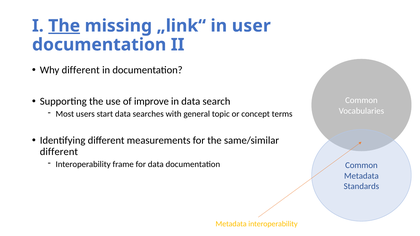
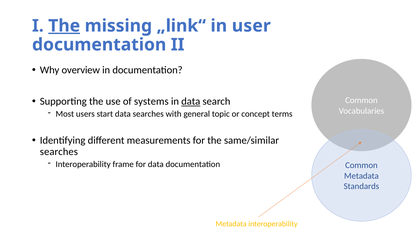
Why different: different -> overview
improve: improve -> systems
data at (191, 101) underline: none -> present
different at (59, 152): different -> searches
